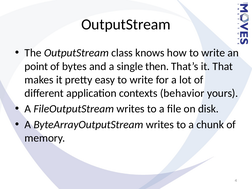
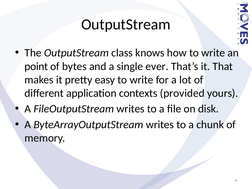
then: then -> ever
behavior: behavior -> provided
